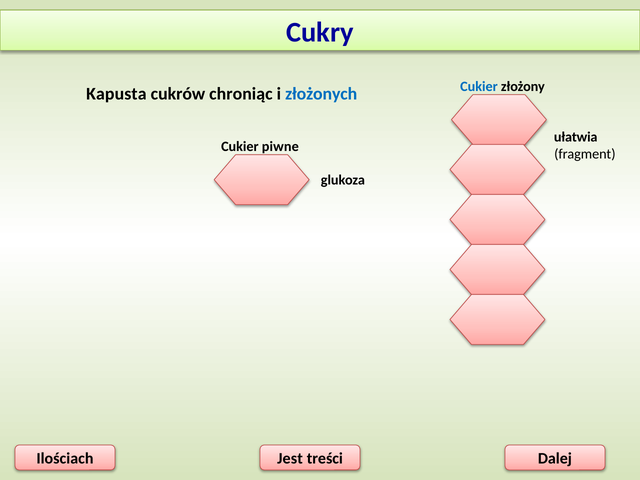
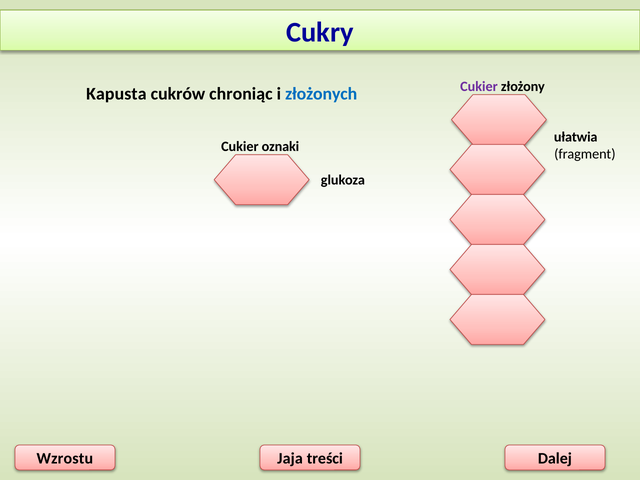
Cukier at (479, 86) colour: blue -> purple
piwne: piwne -> oznaki
Ilościach: Ilościach -> Wzrostu
Jest: Jest -> Jaja
